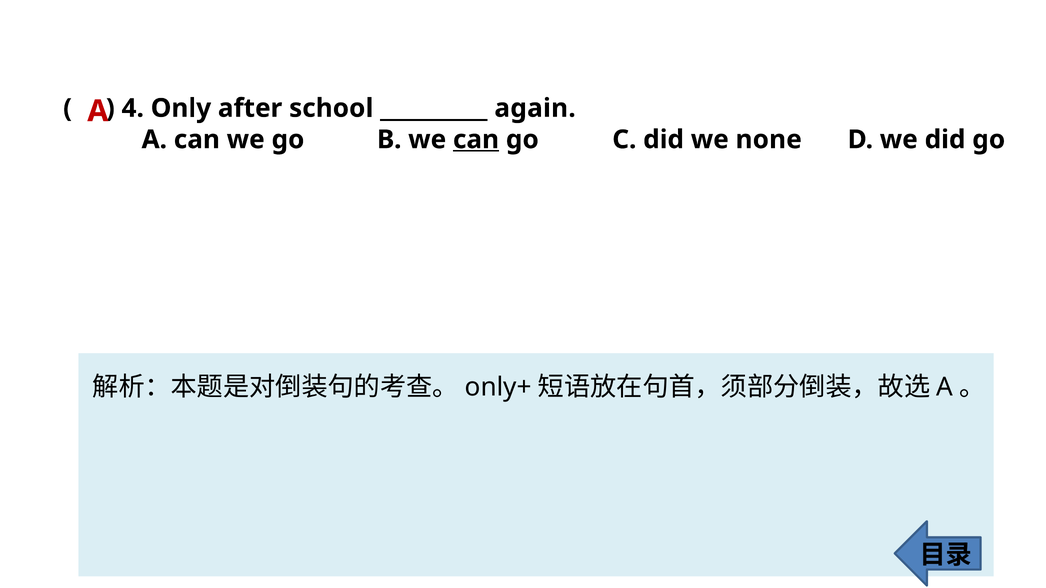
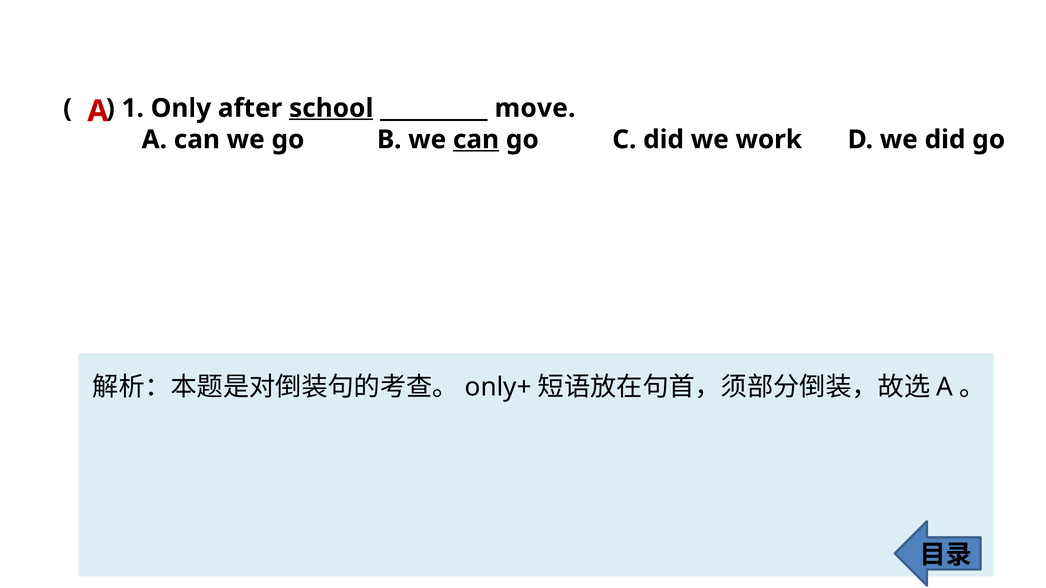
4: 4 -> 1
school underline: none -> present
again: again -> move
none: none -> work
